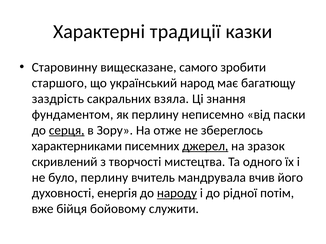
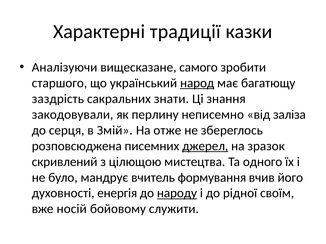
Старовинну: Старовинну -> Аналізуючи
народ underline: none -> present
взяла: взяла -> знати
фундаментом: фундаментом -> закодовували
паски: паски -> заліза
серця underline: present -> none
Зору: Зору -> Змій
характерниками: характерниками -> розповсюджена
творчості: творчості -> цілющою
було перлину: перлину -> мандрує
мандрувала: мандрувала -> формування
потім: потім -> своїм
бійця: бійця -> носій
